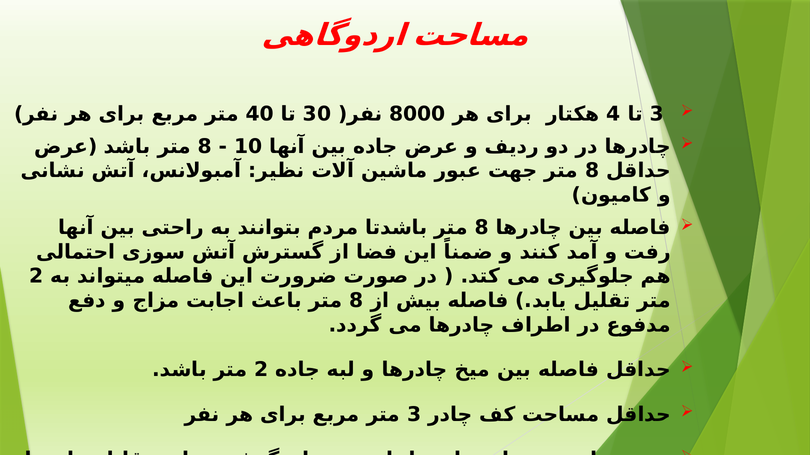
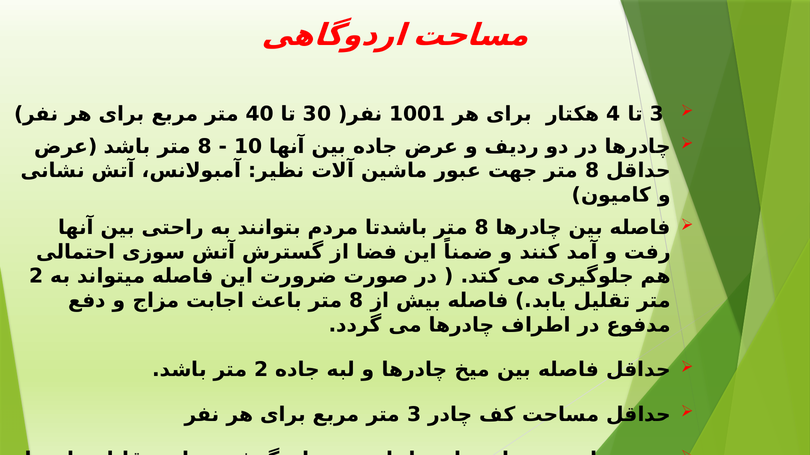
8000: 8000 -> 1001
